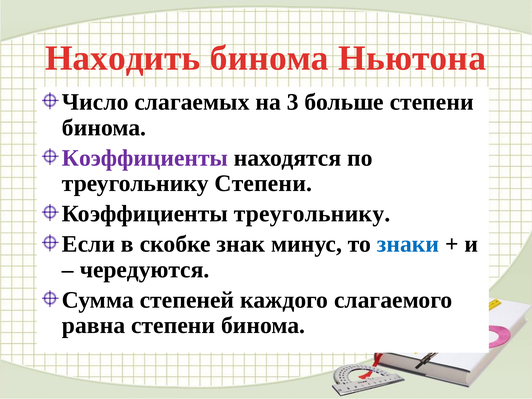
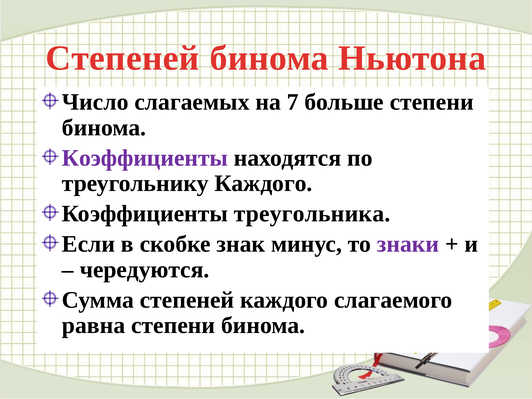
Находить at (123, 58): Находить -> Степеней
3: 3 -> 7
треугольнику Степени: Степени -> Каждого
Коэффициенты треугольнику: треугольнику -> треугольника
знаки colour: blue -> purple
